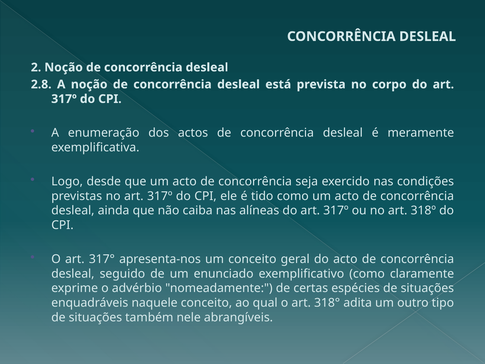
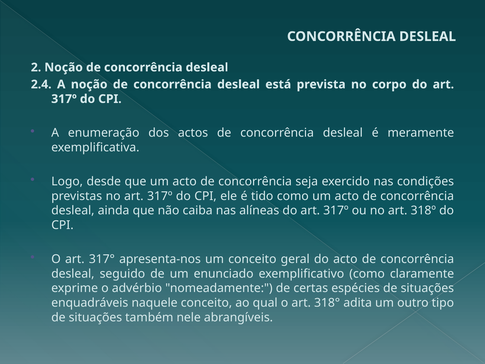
2.8: 2.8 -> 2.4
